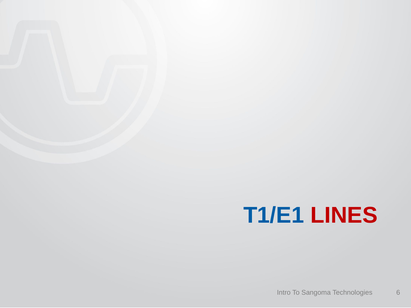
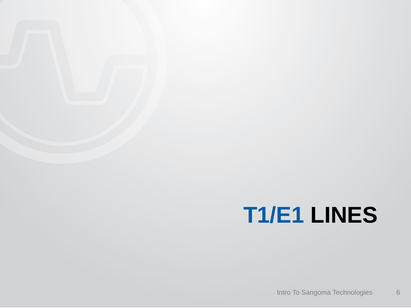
LINES colour: red -> black
